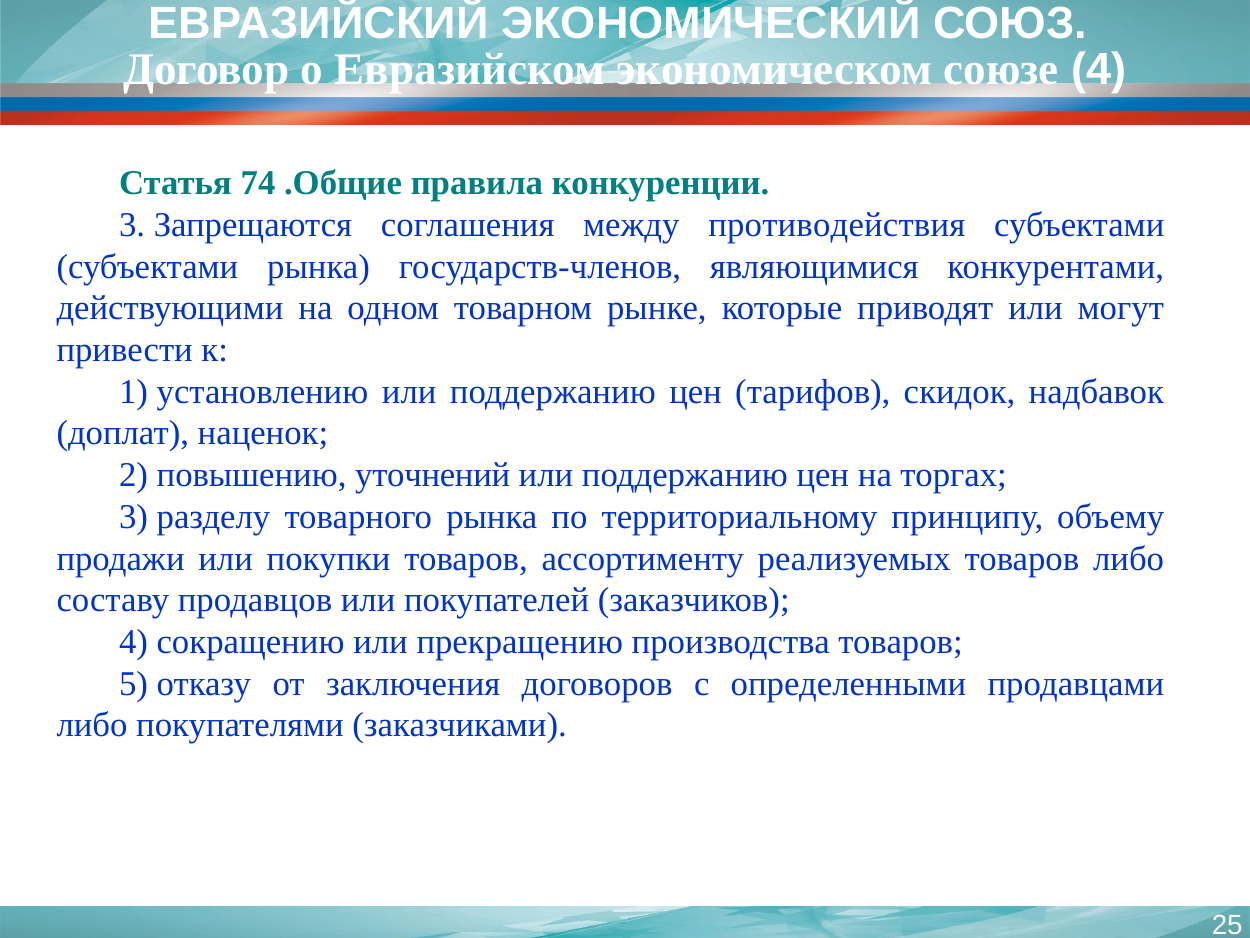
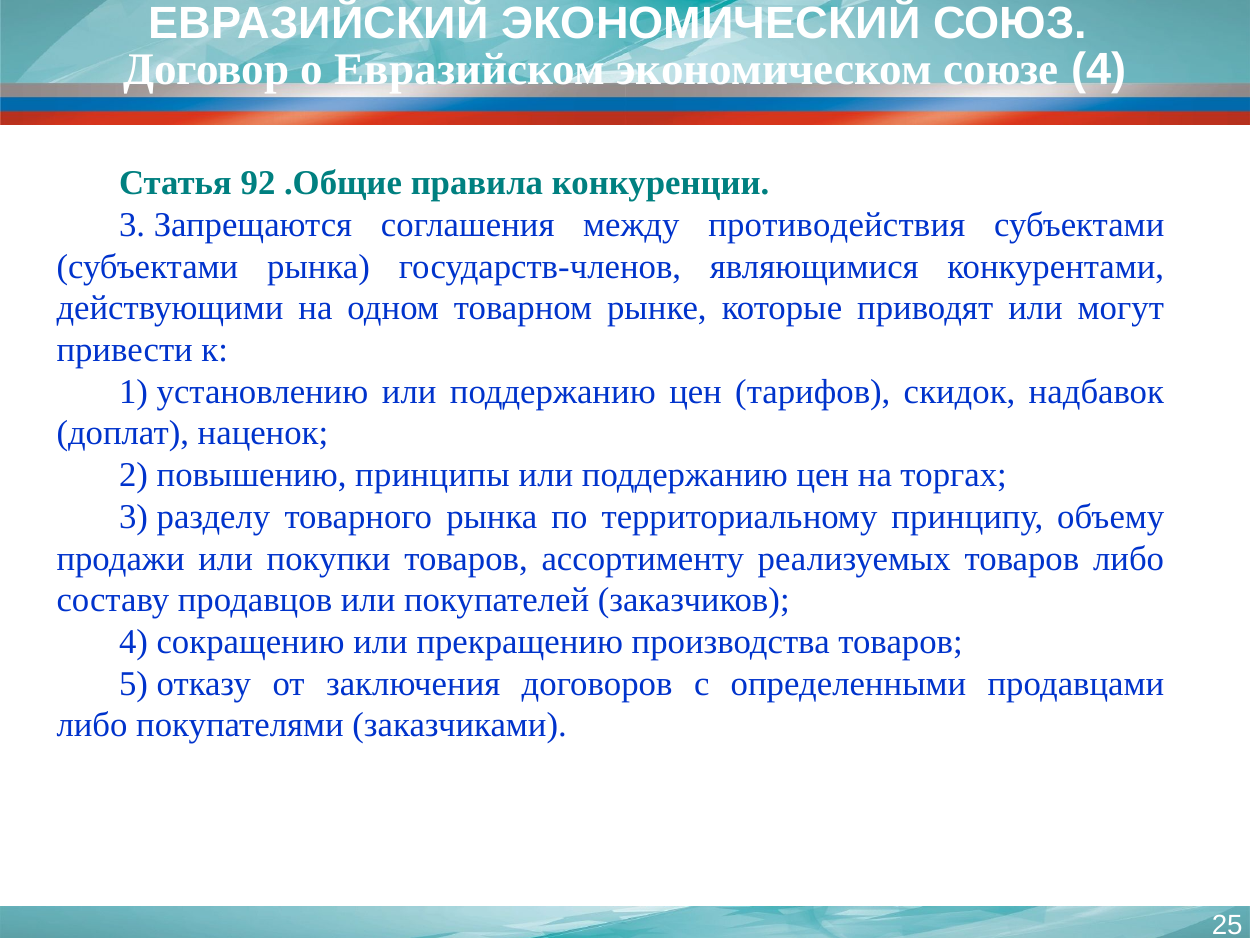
74: 74 -> 92
уточнений: уточнений -> принципы
